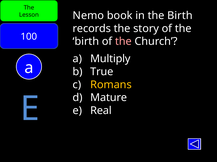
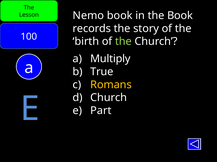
in the Birth: Birth -> Book
the at (123, 42) colour: pink -> light green
Mature at (109, 98): Mature -> Church
Real: Real -> Part
